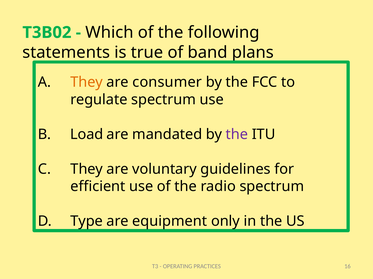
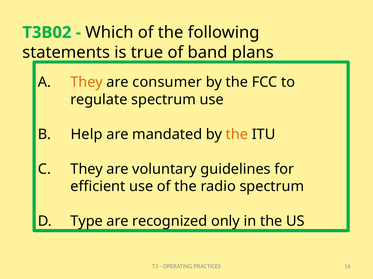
Load: Load -> Help
the at (237, 135) colour: purple -> orange
equipment: equipment -> recognized
